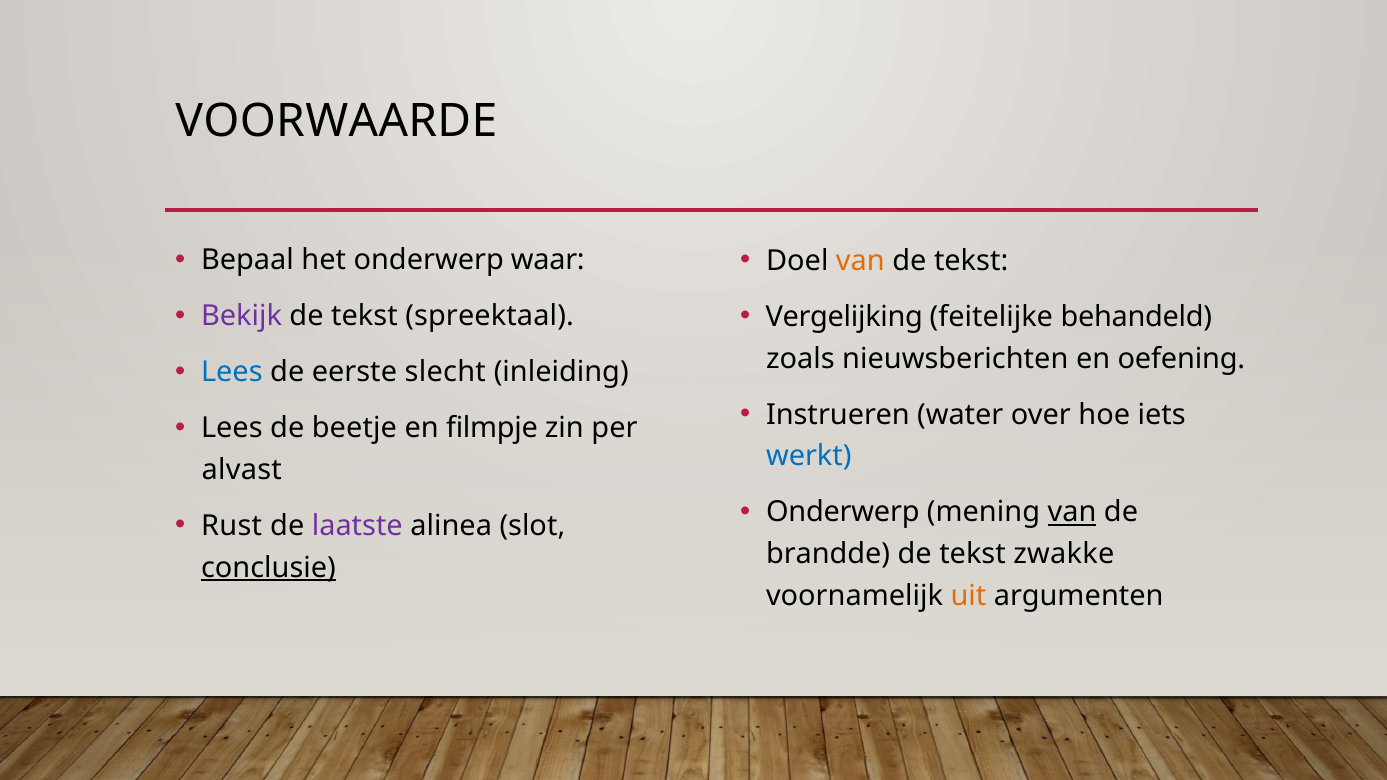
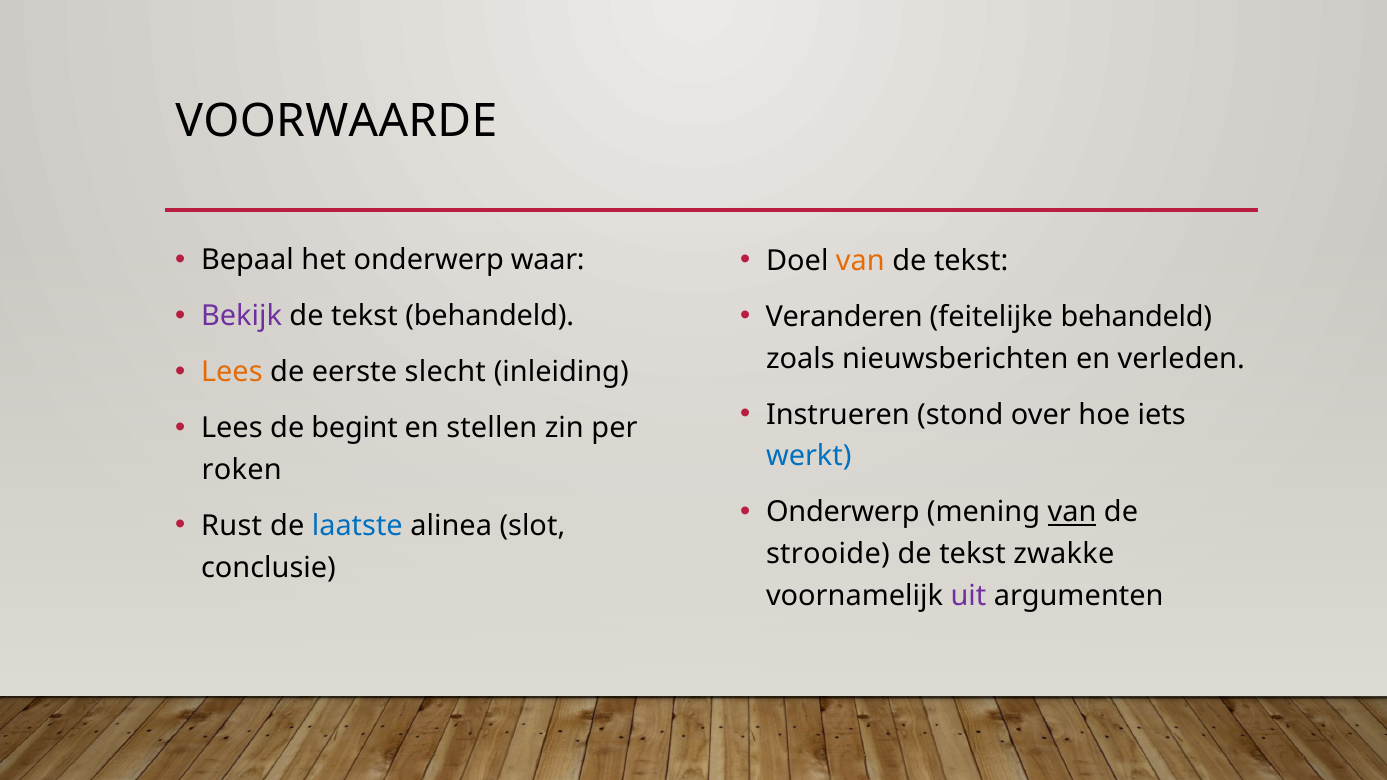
tekst spreektaal: spreektaal -> behandeld
Vergelijking: Vergelijking -> Veranderen
oefening: oefening -> verleden
Lees at (232, 372) colour: blue -> orange
water: water -> stond
beetje: beetje -> begint
filmpje: filmpje -> stellen
alvast: alvast -> roken
laatste colour: purple -> blue
brandde: brandde -> strooide
conclusie underline: present -> none
uit colour: orange -> purple
